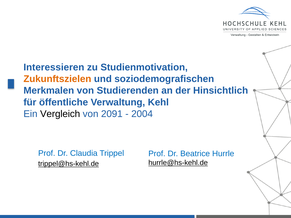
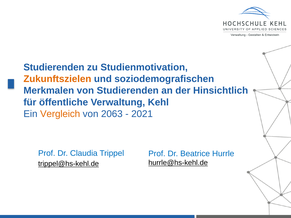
Interessieren at (54, 67): Interessieren -> Studierenden
Vergleich colour: black -> orange
2091: 2091 -> 2063
2004: 2004 -> 2021
